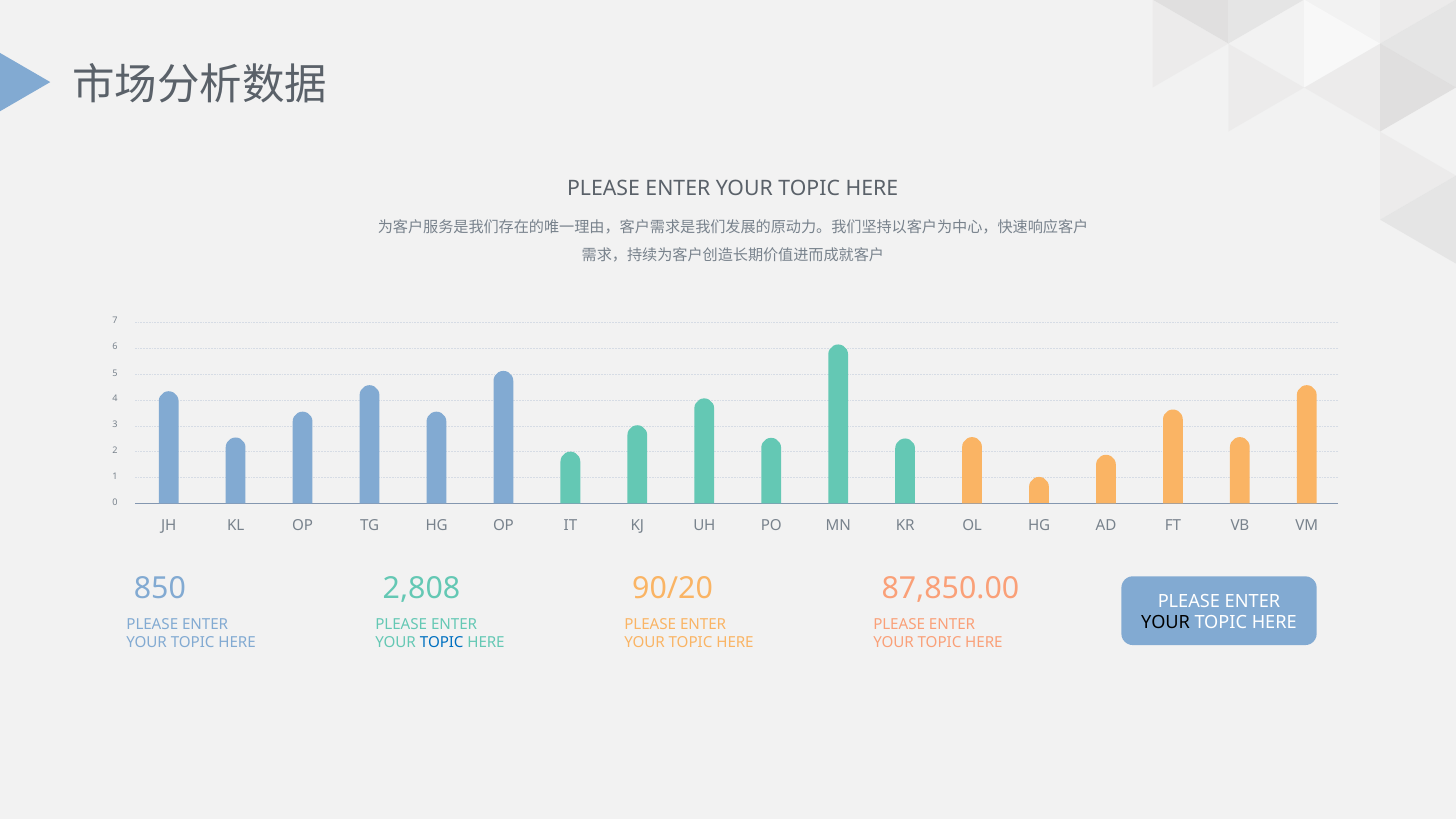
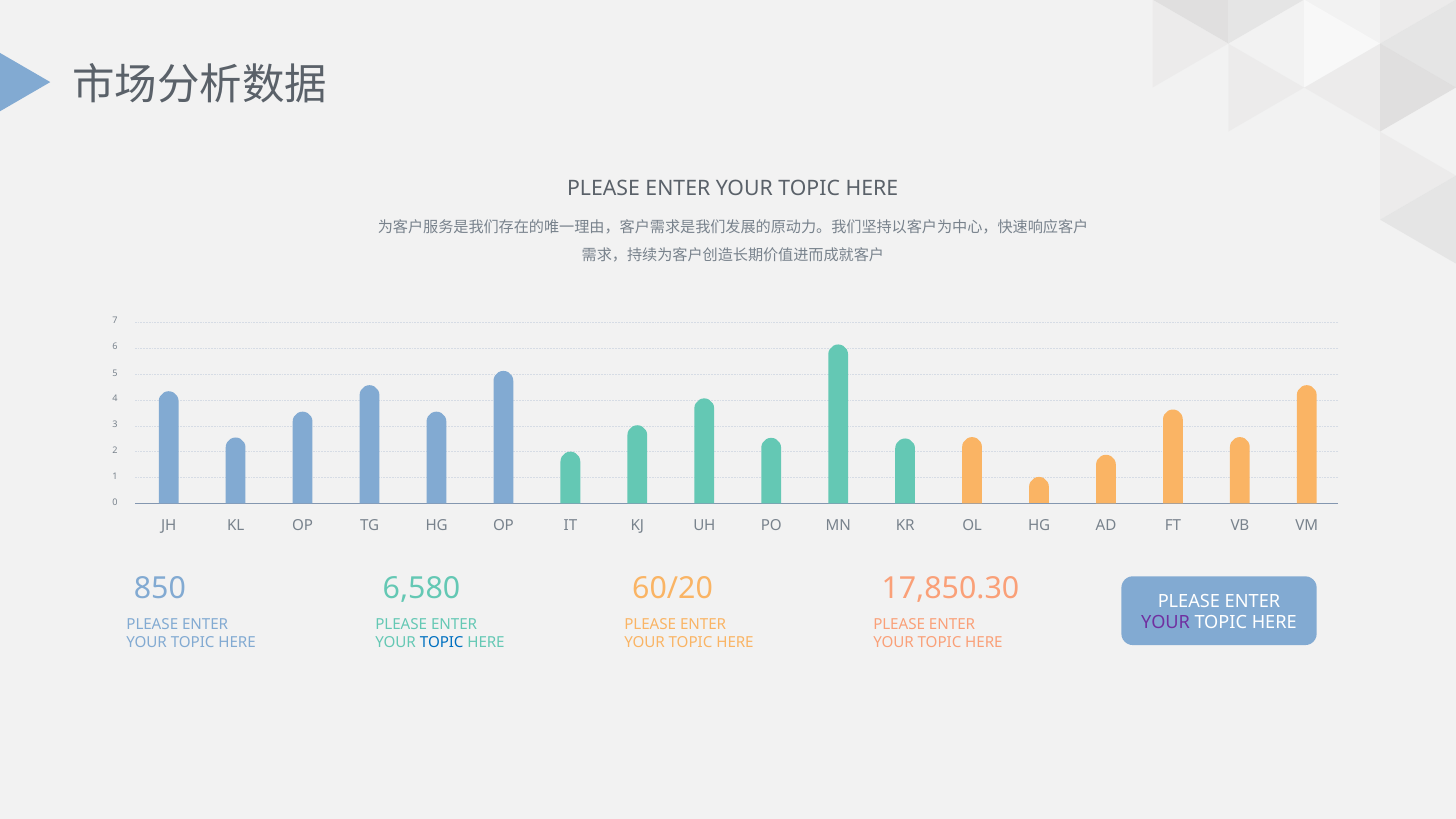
2,808: 2,808 -> 6,580
90/20: 90/20 -> 60/20
87,850.00: 87,850.00 -> 17,850.30
YOUR at (1165, 623) colour: black -> purple
